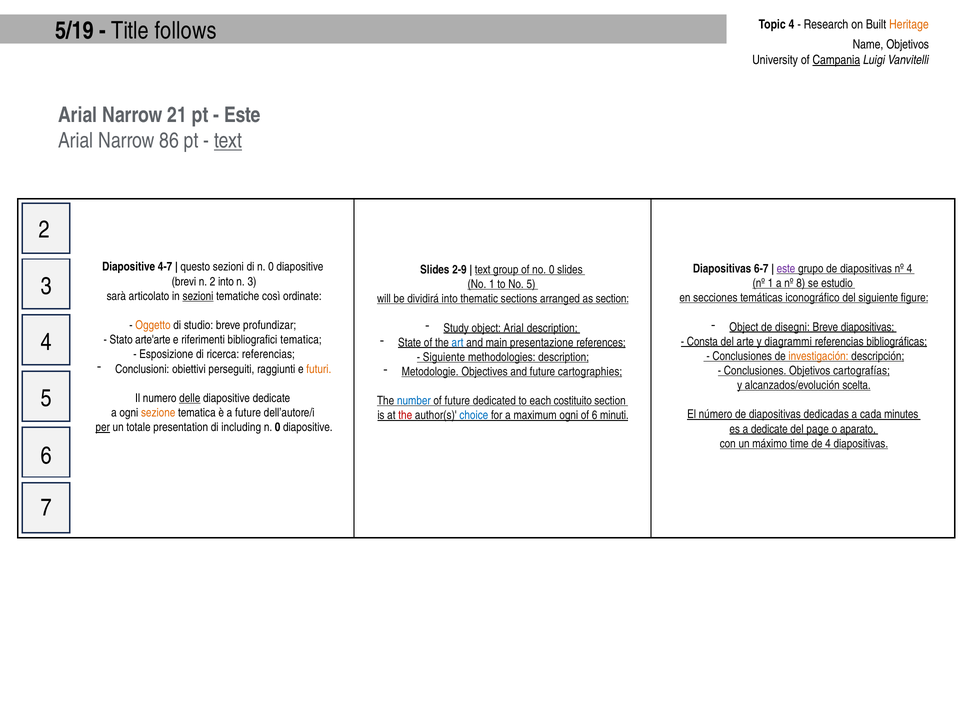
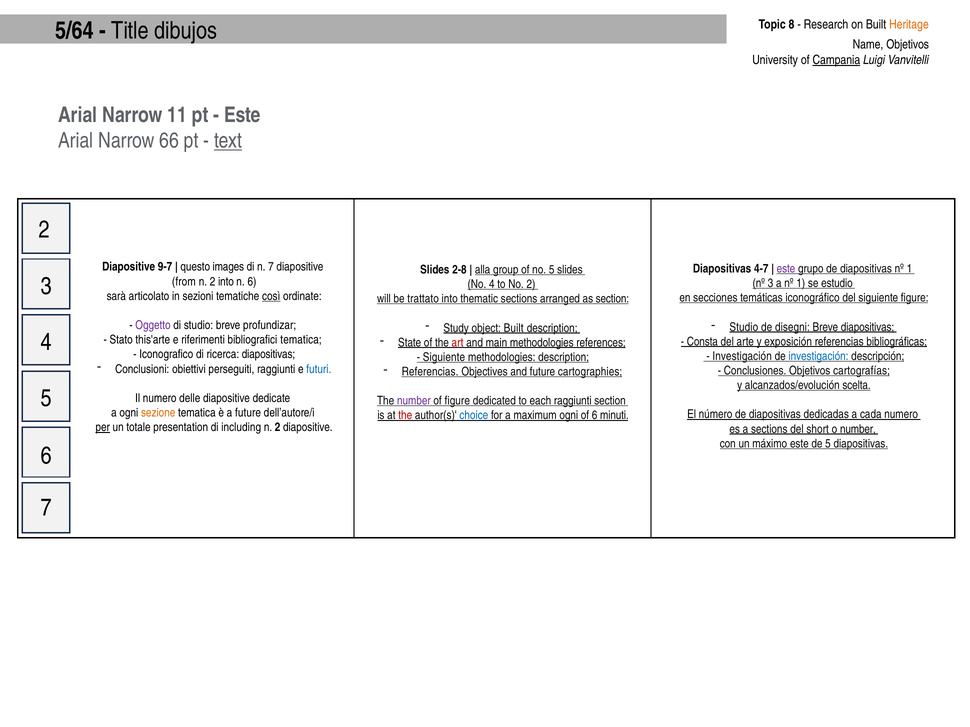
Topic 4: 4 -> 8
5/19: 5/19 -> 5/64
follows: follows -> dibujos
21: 21 -> 11
86: 86 -> 66
4-7: 4-7 -> 9-7
questo sezioni: sezioni -> images
di n 0: 0 -> 7
6-7: 6-7 -> 4-7
diapositivas nº 4: 4 -> 1
2-9: 2-9 -> 2-8
text at (483, 270): text -> alla
no 0: 0 -> 5
brevi: brevi -> from
n 3: 3 -> 6
nº 1: 1 -> 3
a nº 8: 8 -> 1
No 1: 1 -> 4
No 5: 5 -> 2
sezioni at (198, 296) underline: present -> none
così underline: none -> present
dividirá: dividirá -> trattato
Oggetto colour: orange -> purple
Object at (744, 327): Object -> Studio
object Arial: Arial -> Built
arte'arte: arte'arte -> this'arte
art colour: blue -> red
main presentazione: presentazione -> methodologies
diagrammi: diagrammi -> exposición
Esposizione: Esposizione -> Iconografico
ricerca referencias: referencias -> diapositivas
Conclusiones at (742, 356): Conclusiones -> Investigación
investigación at (818, 356) colour: orange -> blue
futuri colour: orange -> blue
Metodologie at (430, 372): Metodologie -> Referencias
delle underline: present -> none
number at (414, 401) colour: blue -> purple
of future: future -> figure
each costituito: costituito -> raggiunti
cada minutes: minutes -> numero
0 at (278, 428): 0 -> 2
a dedicate: dedicate -> sections
page: page -> short
o aparato: aparato -> number
máximo time: time -> este
de 4: 4 -> 5
